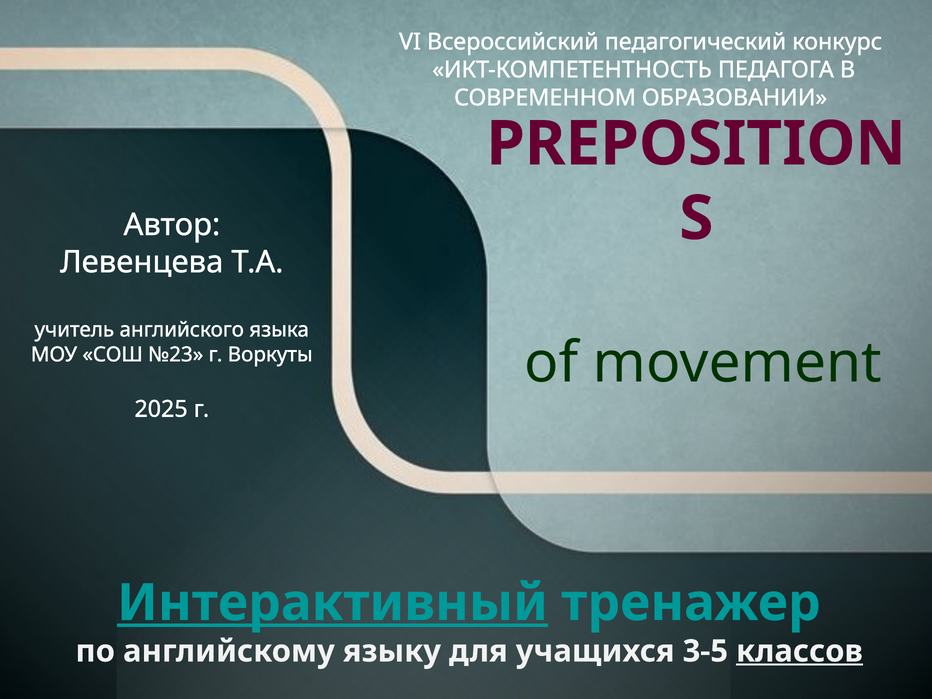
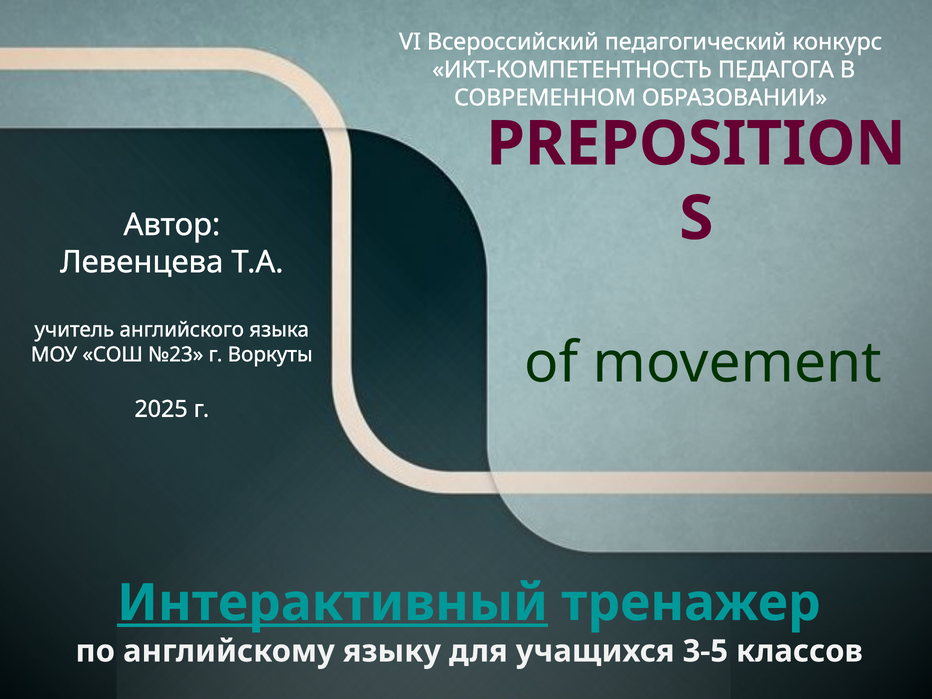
классов underline: present -> none
